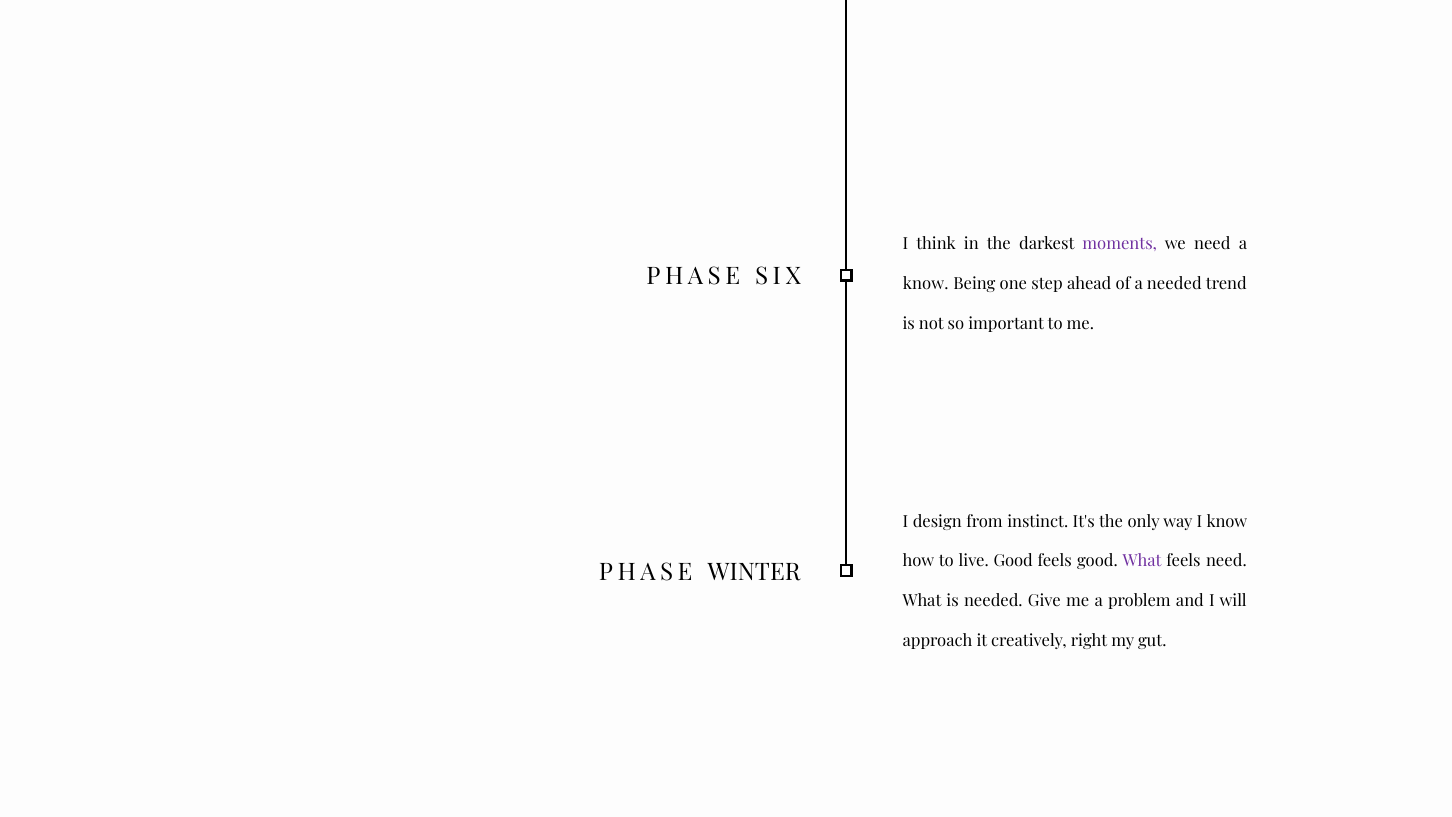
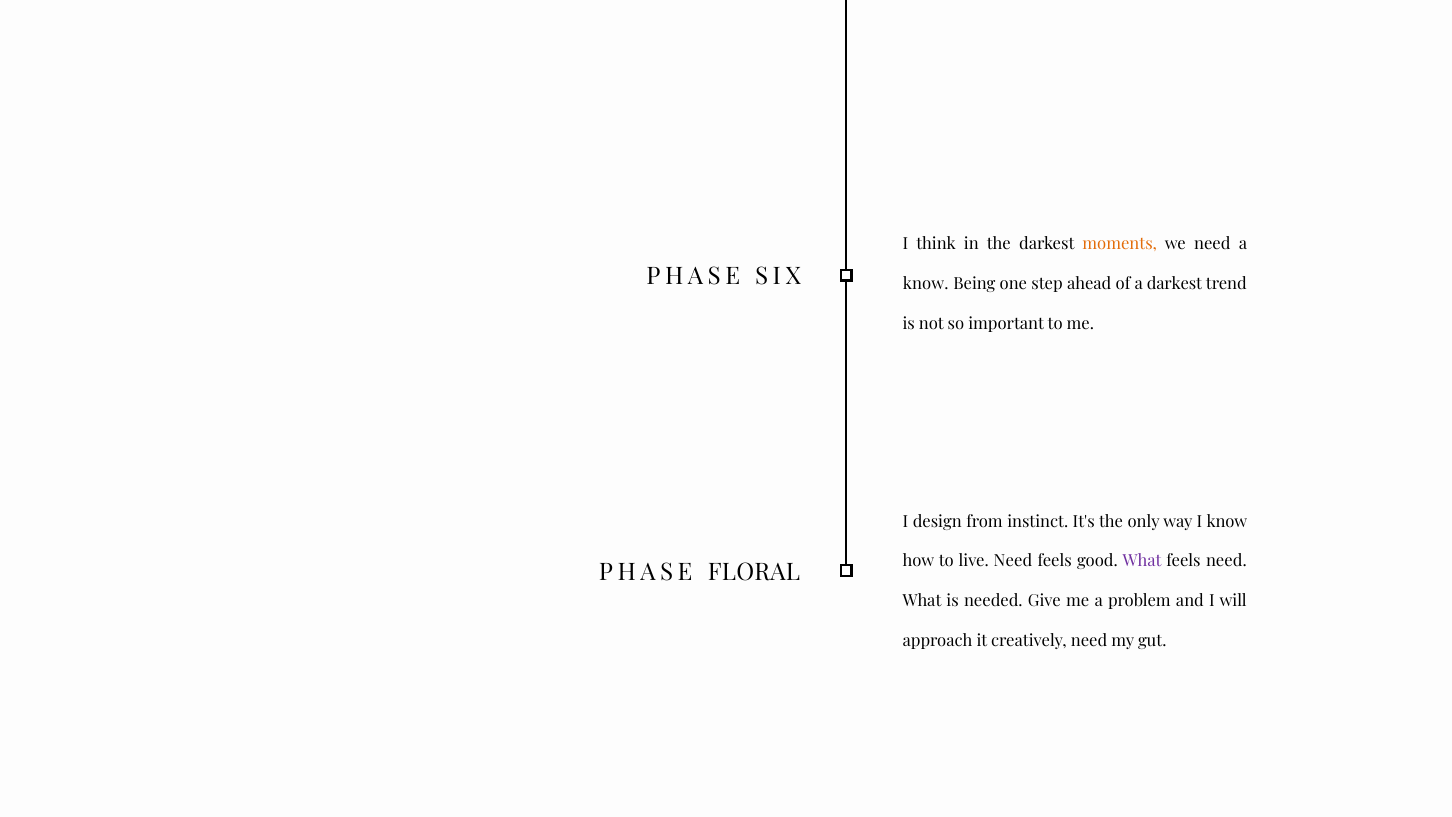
moments colour: purple -> orange
a needed: needed -> darkest
live Good: Good -> Need
WINTER: WINTER -> FLORAL
creatively right: right -> need
